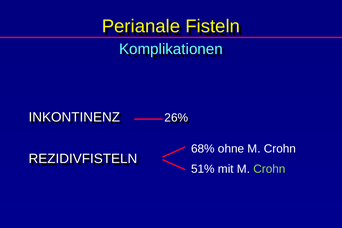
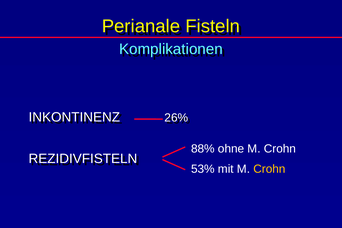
68%: 68% -> 88%
51%: 51% -> 53%
Crohn at (269, 169) colour: light green -> yellow
